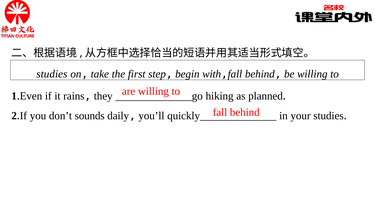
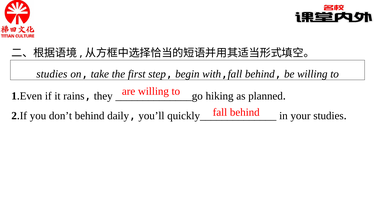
don’t sounds: sounds -> behind
